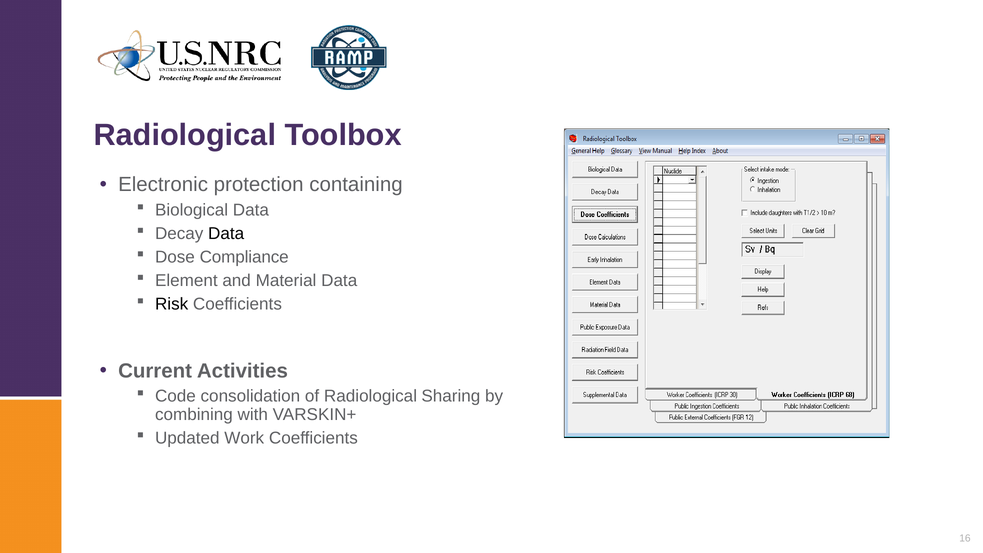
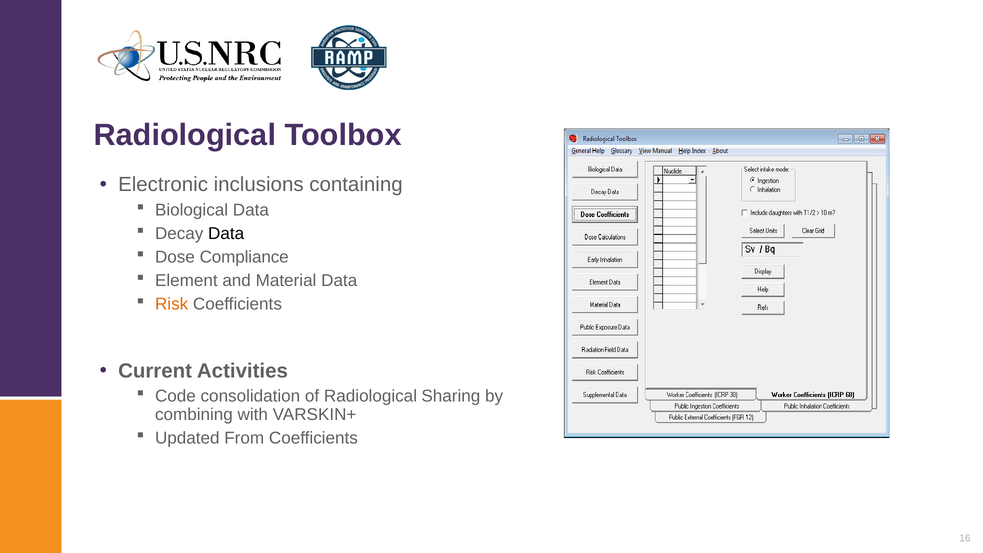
protection: protection -> inclusions
Risk colour: black -> orange
Work: Work -> From
